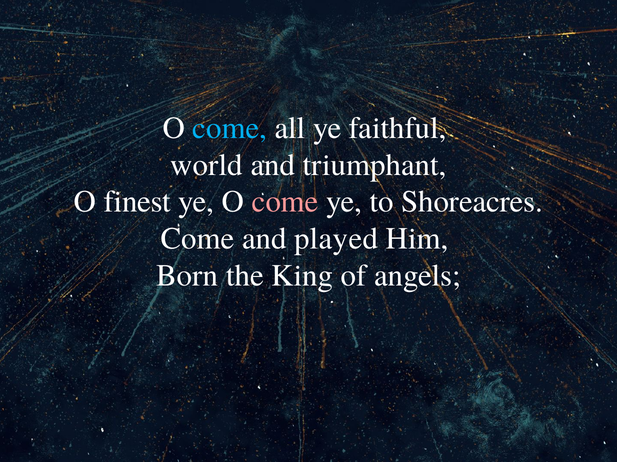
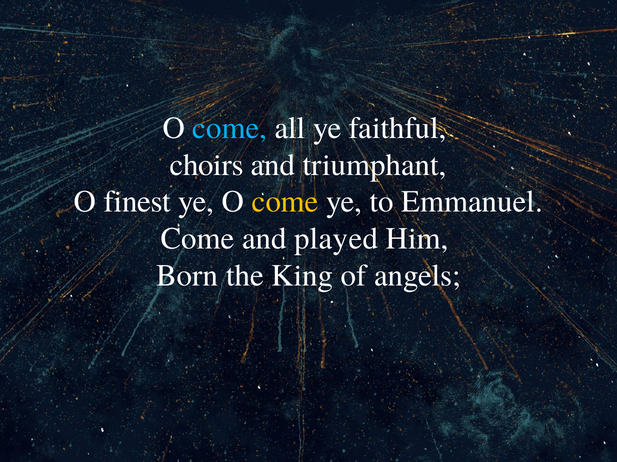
world: world -> choirs
come at (285, 202) colour: pink -> yellow
Shoreacres: Shoreacres -> Emmanuel
